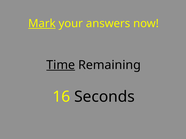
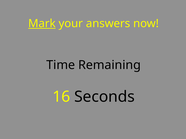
Time underline: present -> none
